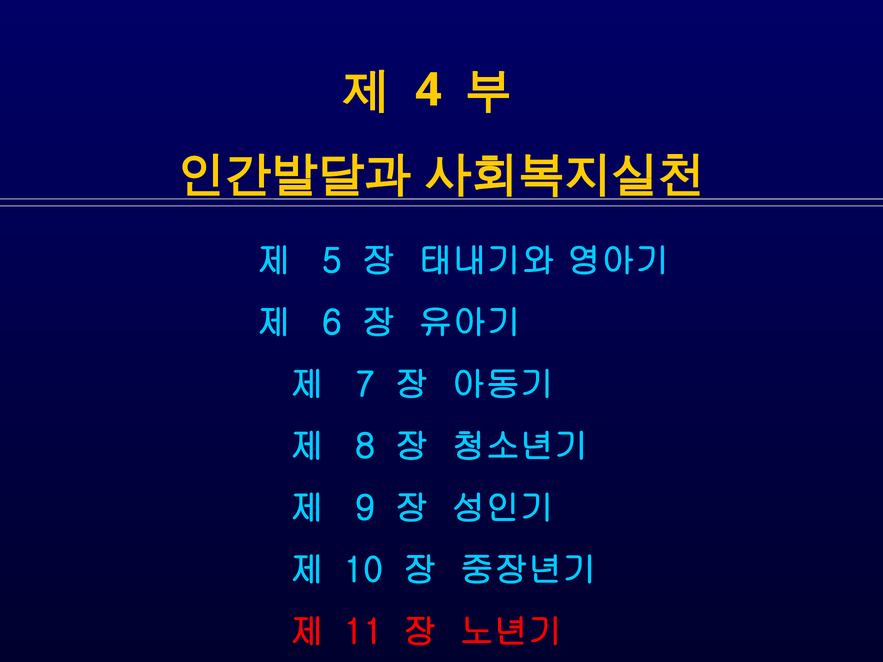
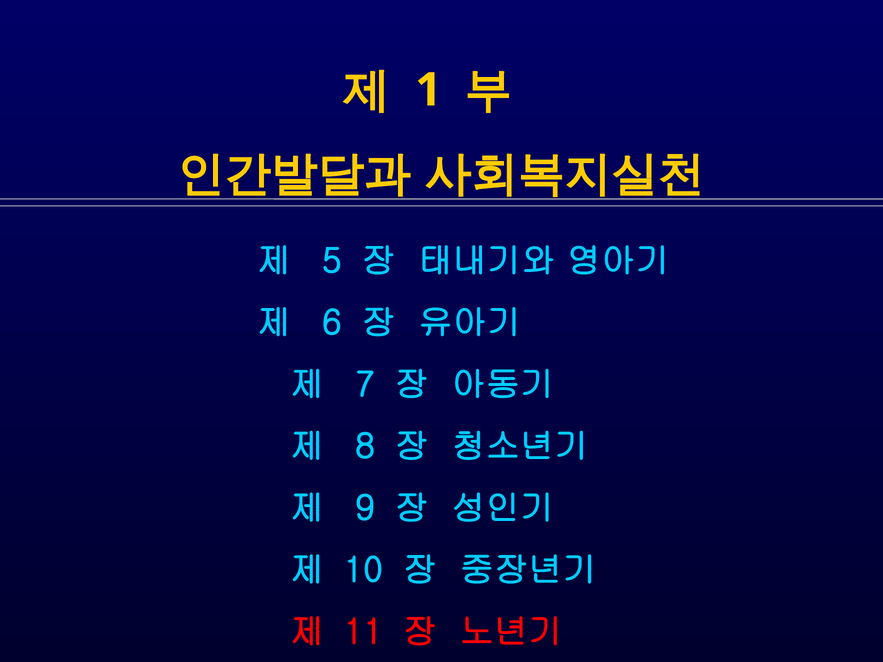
4: 4 -> 1
